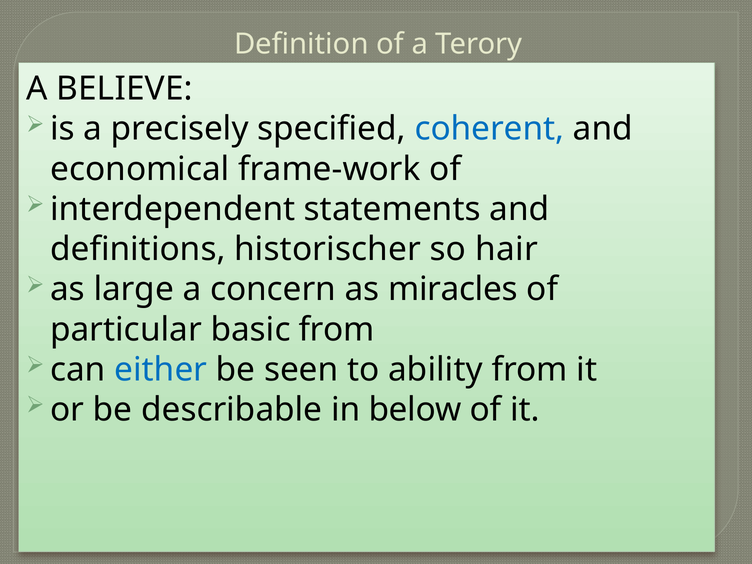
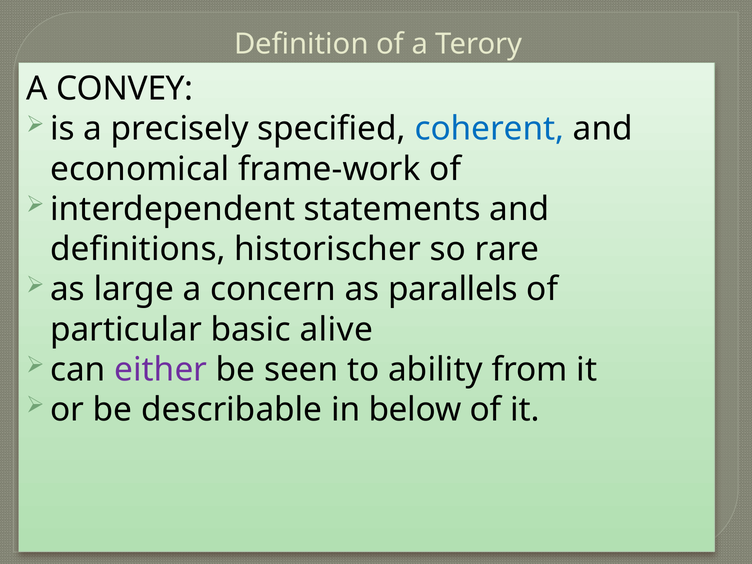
BELIEVE: BELIEVE -> CONVEY
hair: hair -> rare
miracles: miracles -> parallels
basic from: from -> alive
either colour: blue -> purple
